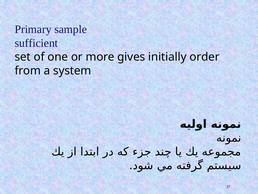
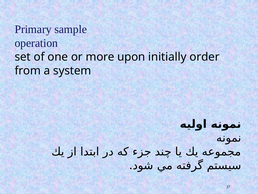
sufficient: sufficient -> operation
gives: gives -> upon
